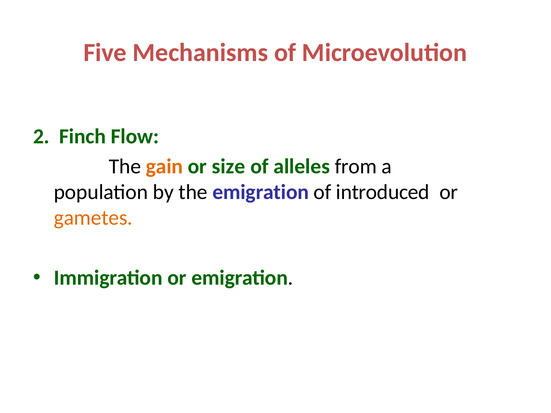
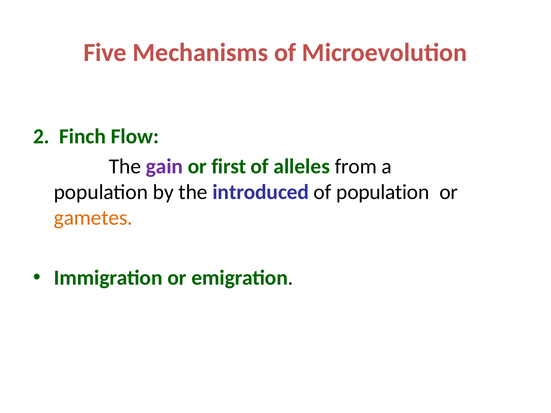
gain colour: orange -> purple
size: size -> first
the emigration: emigration -> introduced
of introduced: introduced -> population
